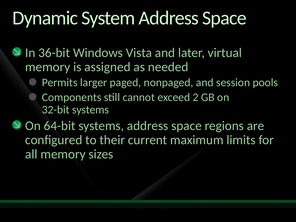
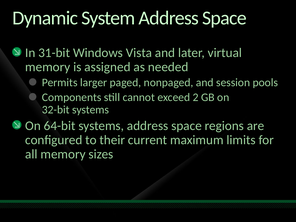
36-bit: 36-bit -> 31-bit
